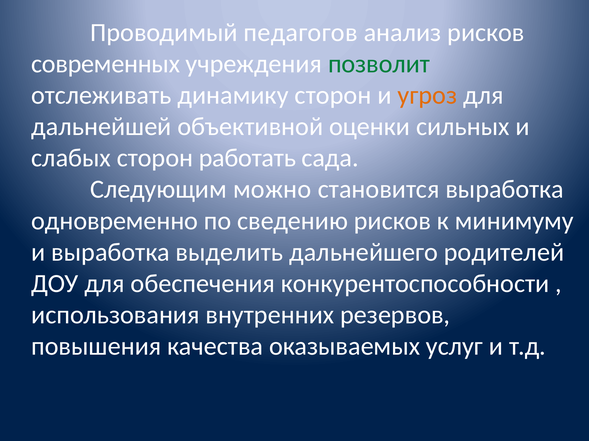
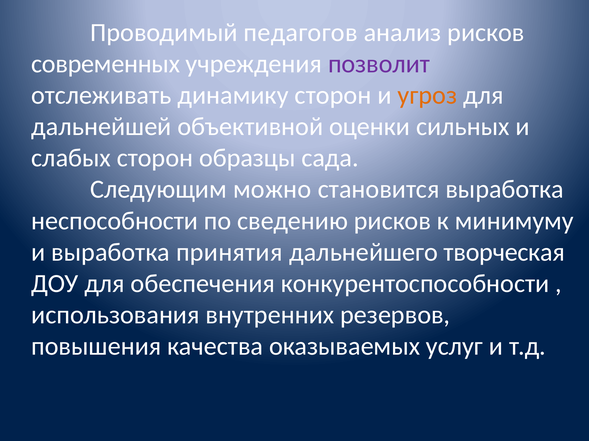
позволит colour: green -> purple
работать: работать -> образцы
одновременно: одновременно -> неспособности
выделить: выделить -> принятия
родителей: родителей -> творческая
